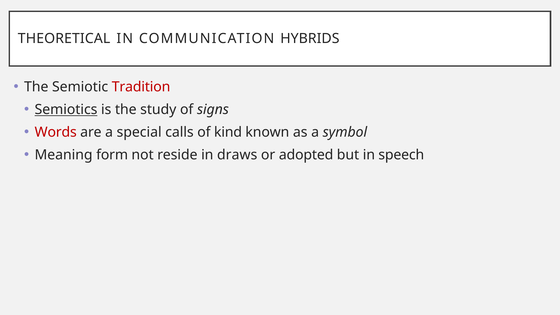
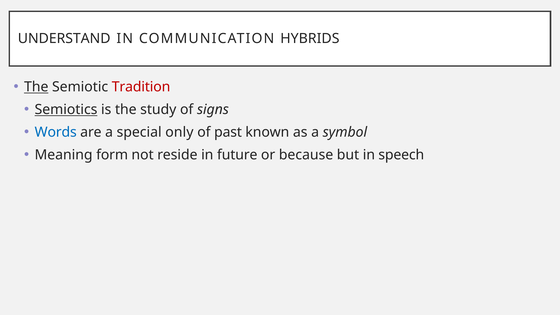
THEORETICAL: THEORETICAL -> UNDERSTAND
The at (36, 87) underline: none -> present
Words colour: red -> blue
calls: calls -> only
kind: kind -> past
draws: draws -> future
adopted: adopted -> because
